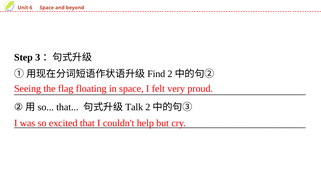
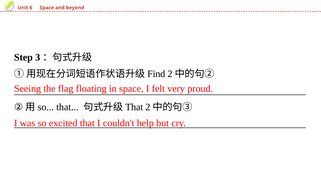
Talk at (134, 107): Talk -> That
